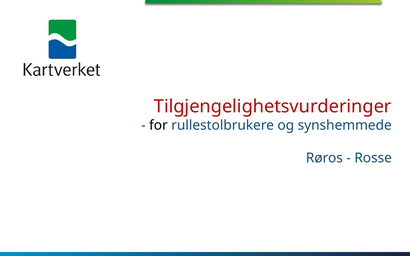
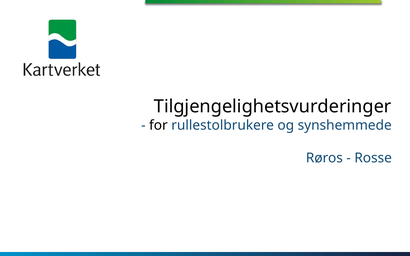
Tilgjengelighetsvurderinger colour: red -> black
